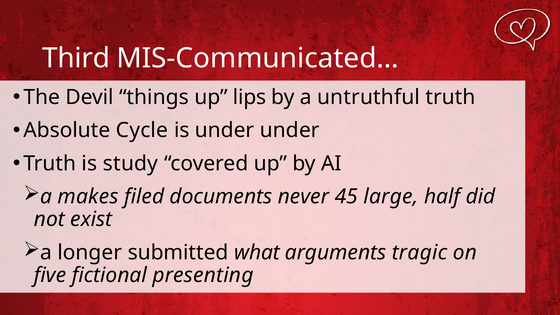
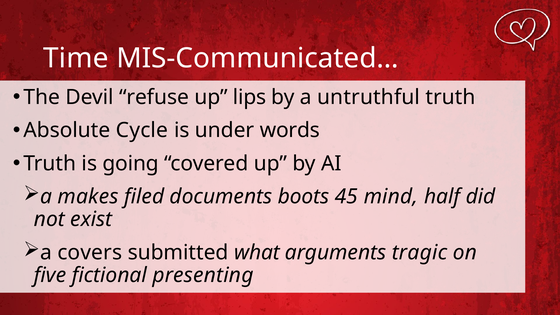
Third: Third -> Time
things: things -> refuse
under under: under -> words
study: study -> going
never: never -> boots
large: large -> mind
longer: longer -> covers
